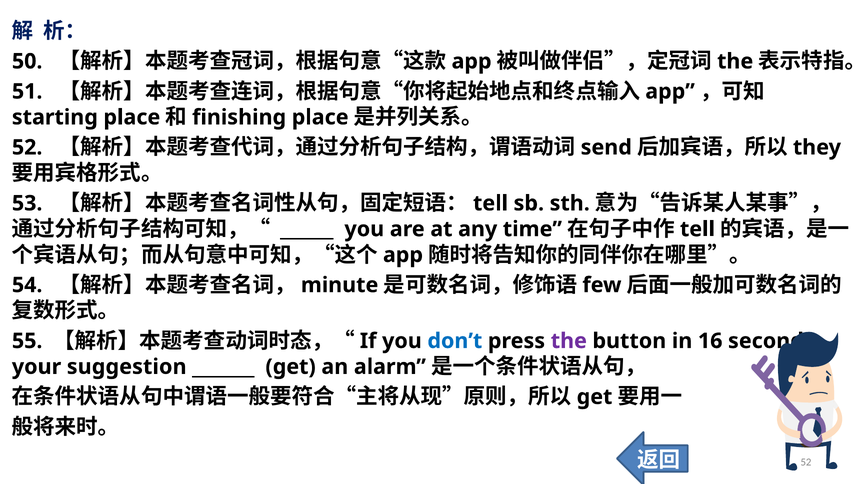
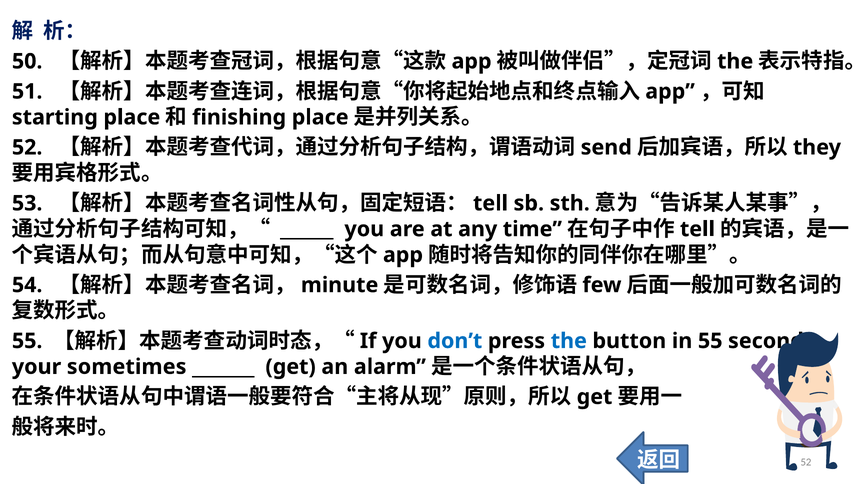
the at (569, 341) colour: purple -> blue
in 16: 16 -> 55
suggestion: suggestion -> sometimes
